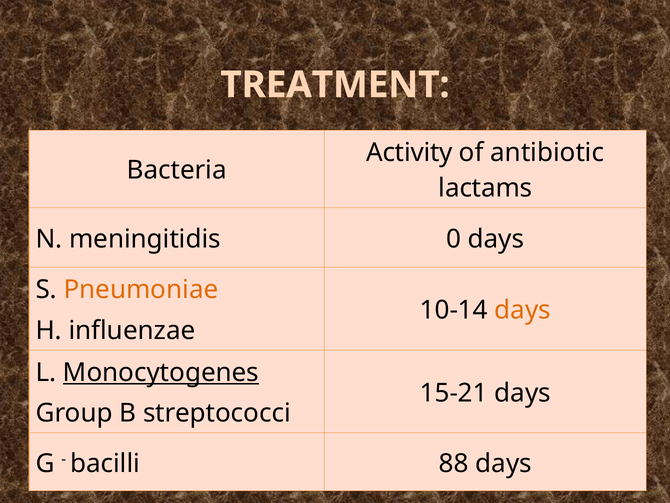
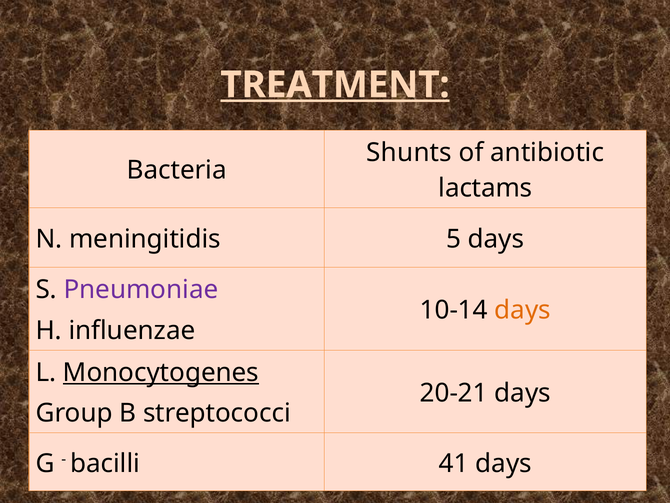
TREATMENT underline: none -> present
Activity: Activity -> Shunts
0: 0 -> 5
Pneumoniae colour: orange -> purple
15-21: 15-21 -> 20-21
88: 88 -> 41
